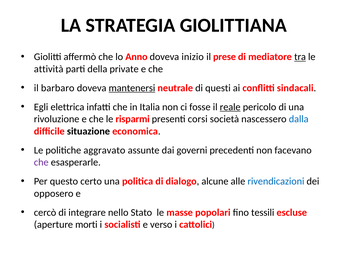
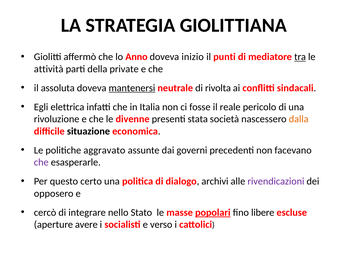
prese: prese -> punti
barbaro: barbaro -> assoluta
questi: questi -> rivolta
reale underline: present -> none
risparmi: risparmi -> divenne
corsi: corsi -> stata
dalla colour: blue -> orange
alcune: alcune -> archivi
rivendicazioni colour: blue -> purple
popolari underline: none -> present
tessili: tessili -> libere
morti: morti -> avere
